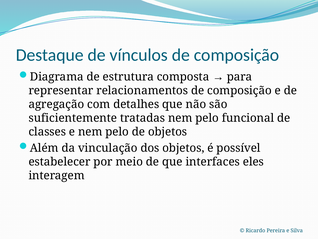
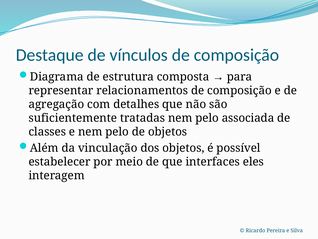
funcional: funcional -> associada
